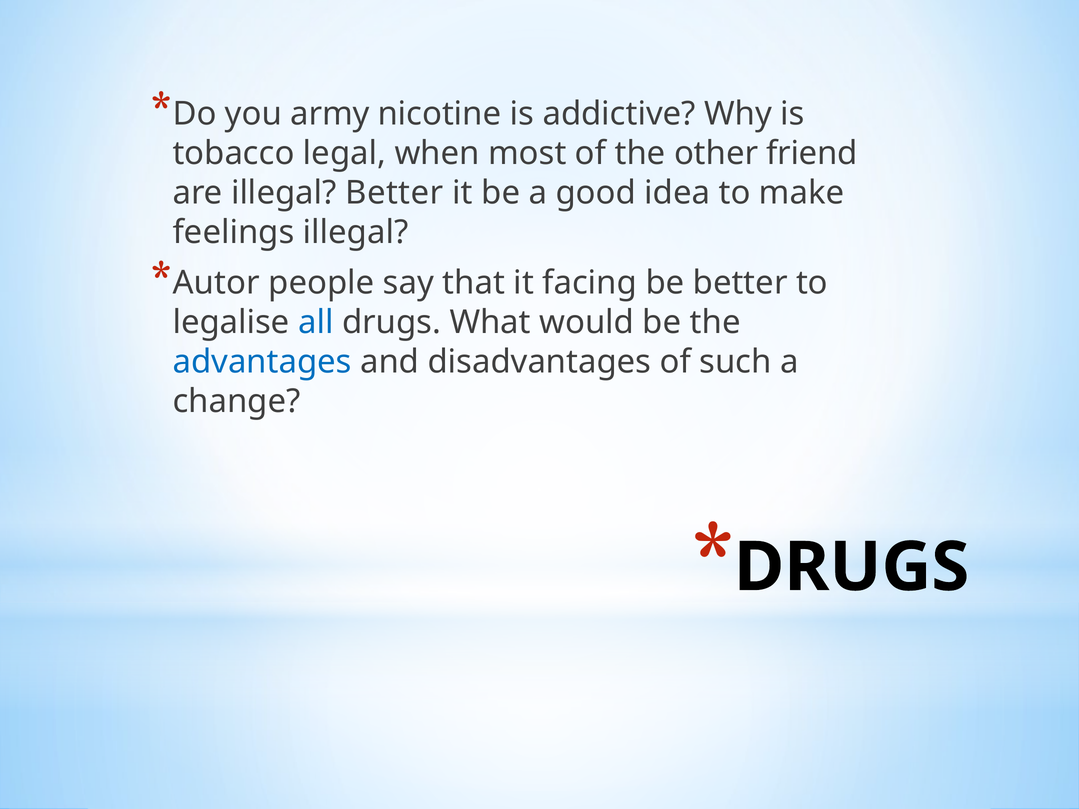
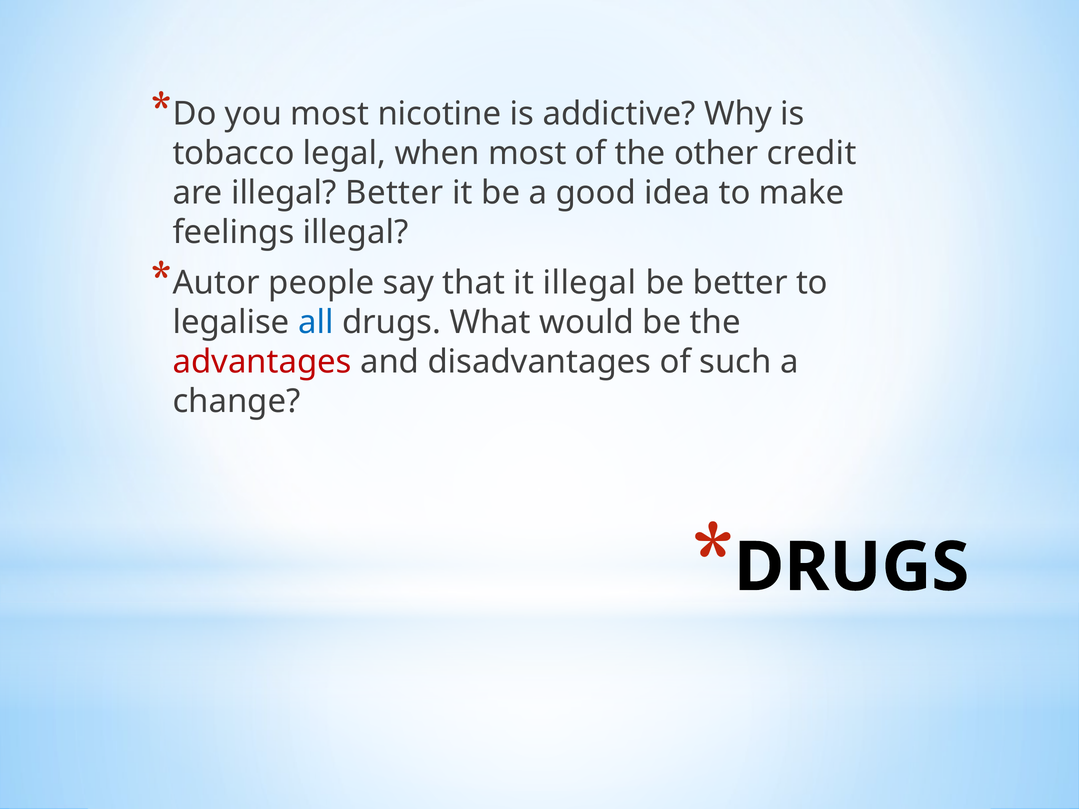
you army: army -> most
friend: friend -> credit
it facing: facing -> illegal
advantages colour: blue -> red
